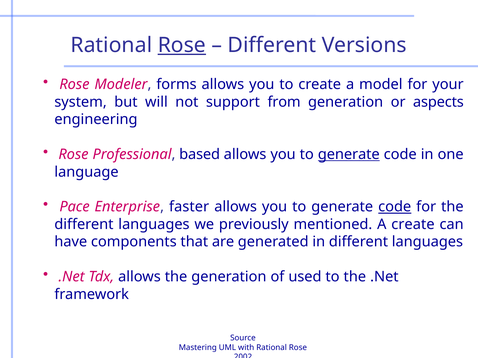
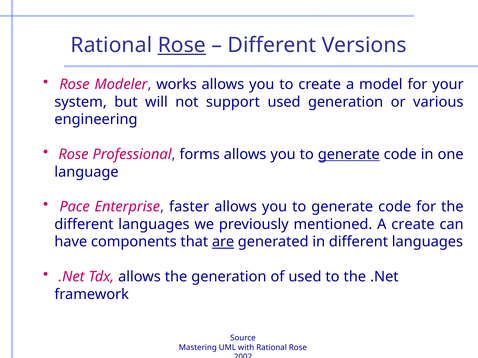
forms: forms -> works
support from: from -> used
aspects: aspects -> various
based: based -> forms
code at (395, 207) underline: present -> none
are underline: none -> present
